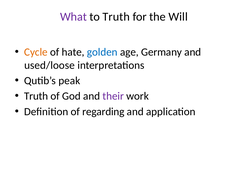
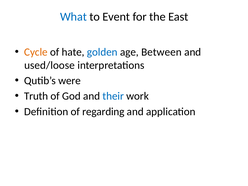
What colour: purple -> blue
to Truth: Truth -> Event
Will: Will -> East
Germany: Germany -> Between
peak: peak -> were
their colour: purple -> blue
